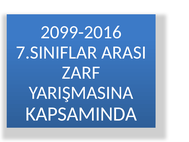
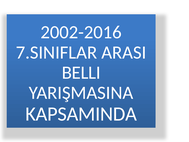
2099-2016: 2099-2016 -> 2002-2016
ZARF: ZARF -> BELLI
